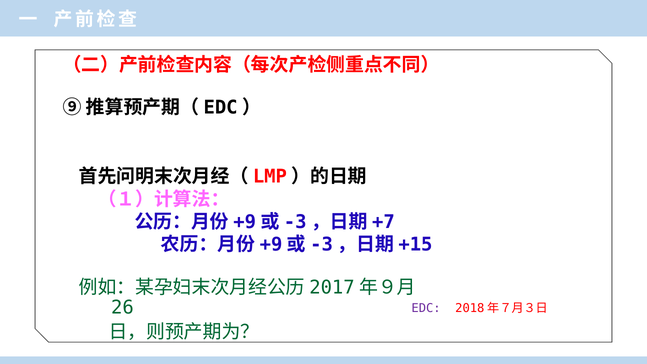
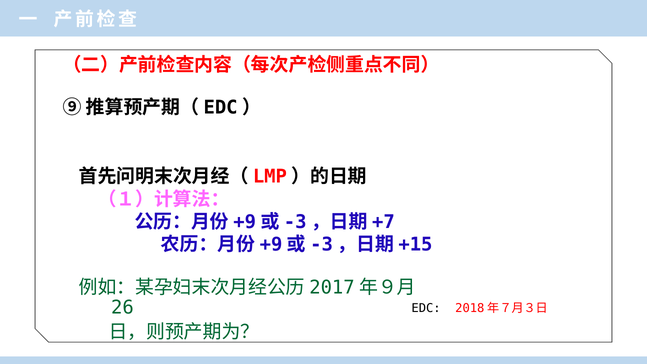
EDC colour: purple -> black
